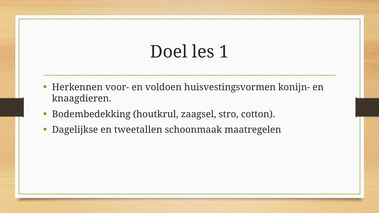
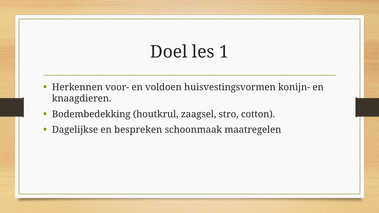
tweetallen: tweetallen -> bespreken
